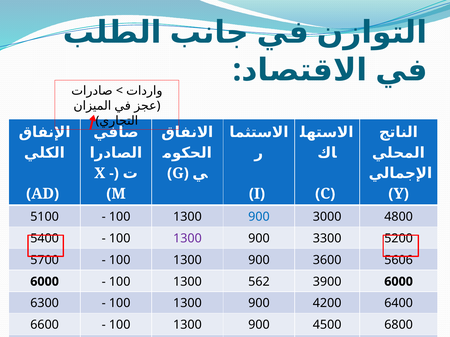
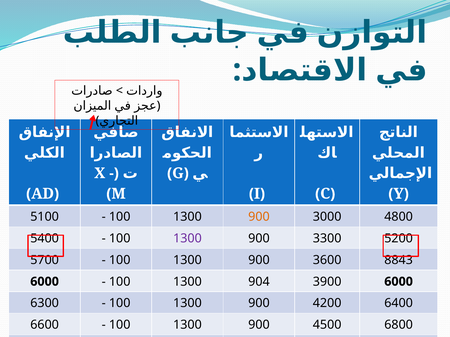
900 at (259, 217) colour: blue -> orange
5606: 5606 -> 8843
562: 562 -> 904
